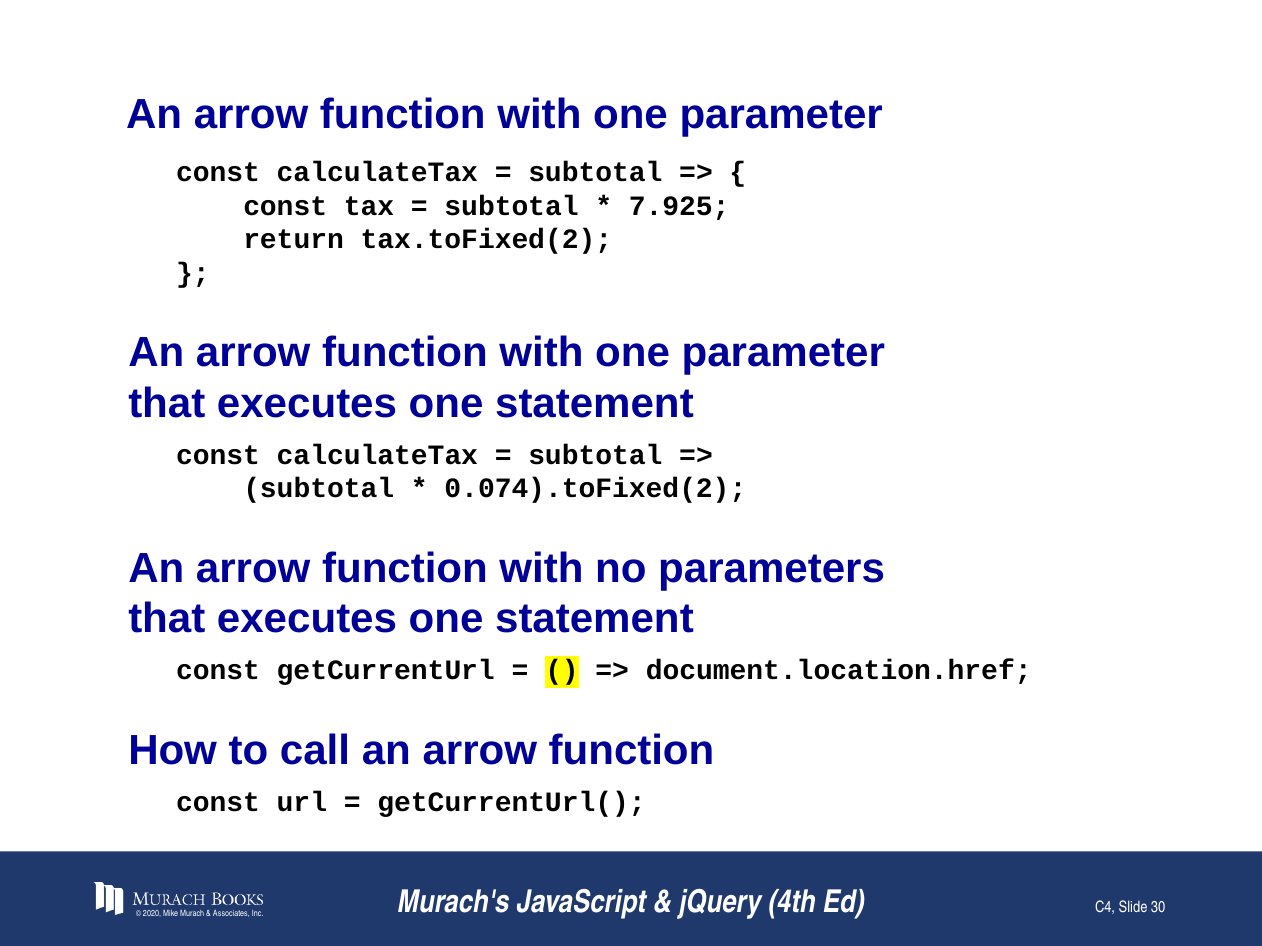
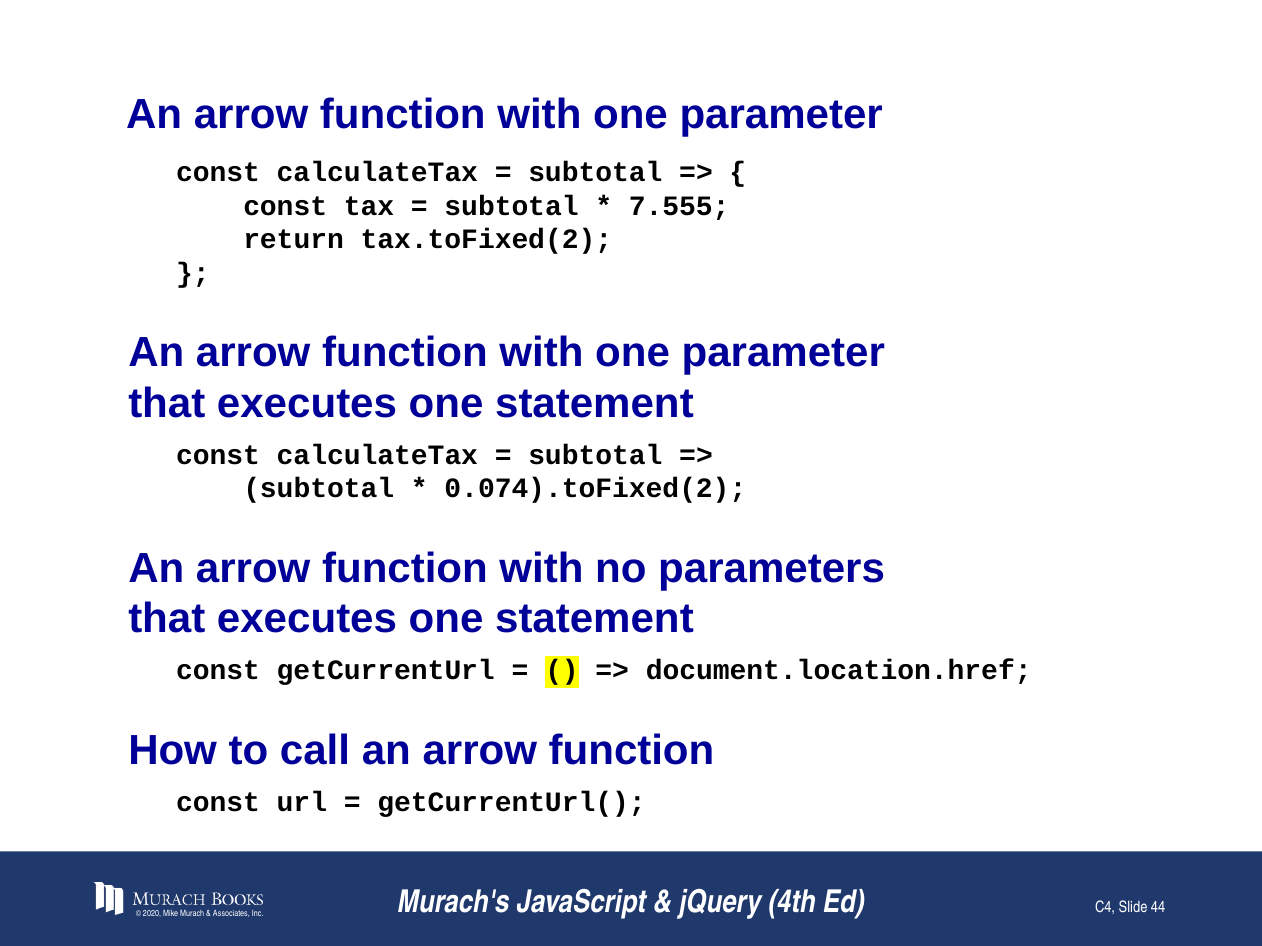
7.925: 7.925 -> 7.555
30: 30 -> 44
